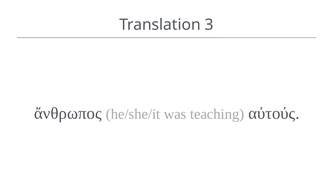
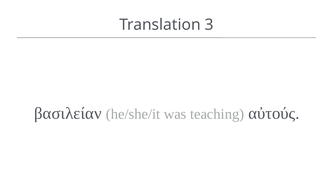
ἄνθρωπος: ἄνθρωπος -> βασιλείαν
